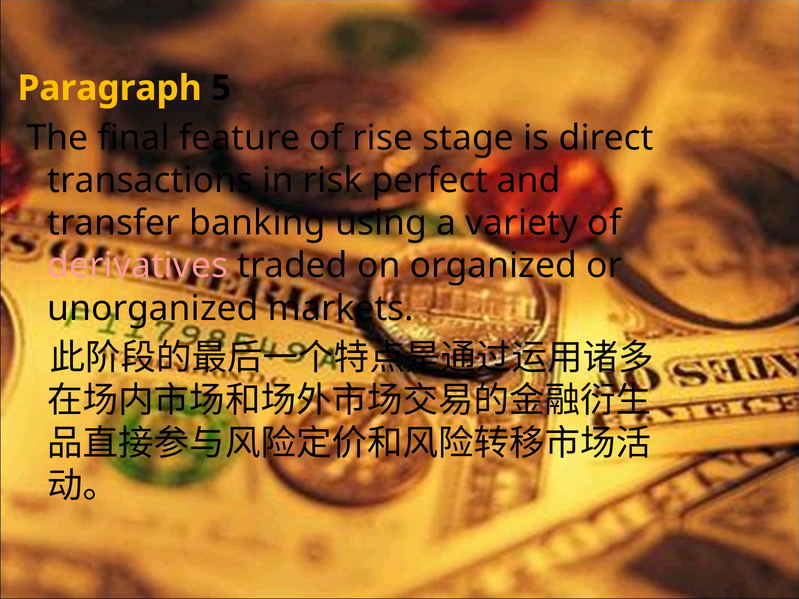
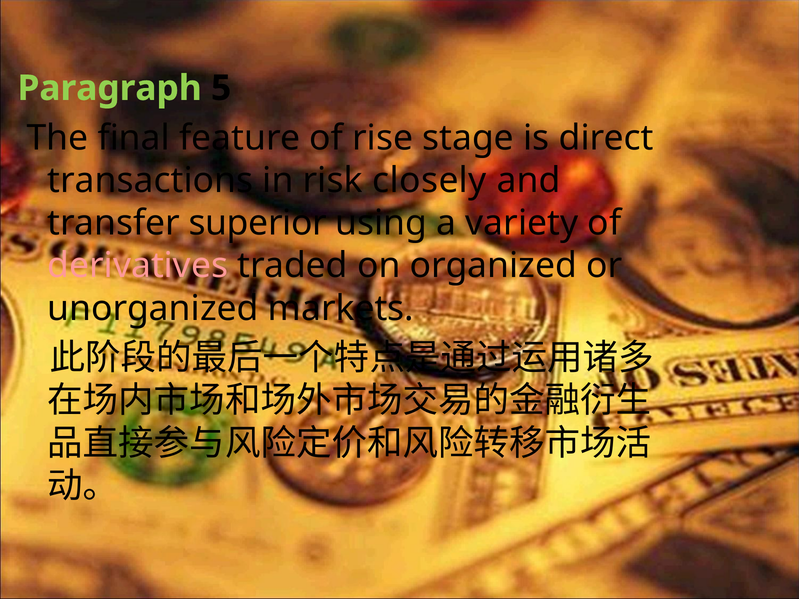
Paragraph colour: yellow -> light green
perfect: perfect -> closely
banking: banking -> superior
